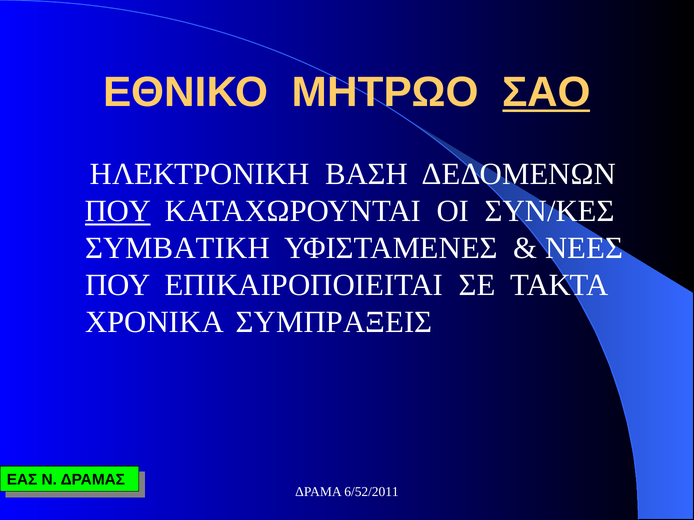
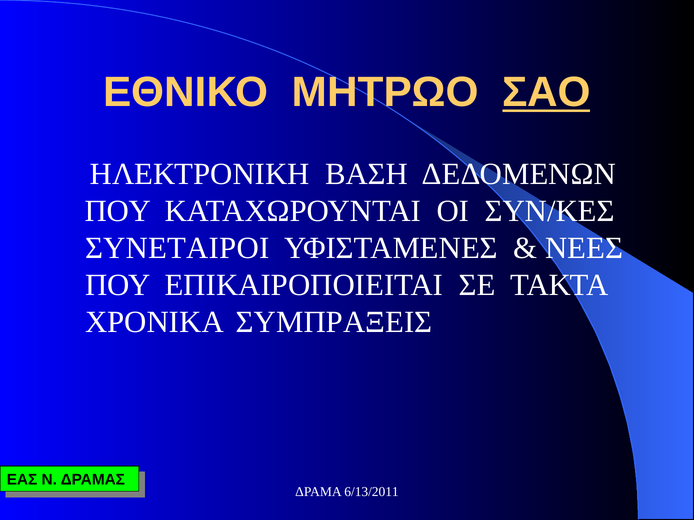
ΠΟΥ at (118, 212) underline: present -> none
ΣΥΜΒΑΤΙΚΗ: ΣΥΜΒΑΤΙΚΗ -> ΣΥΝΕΤΑΙΡΟΙ
6/52/2011: 6/52/2011 -> 6/13/2011
